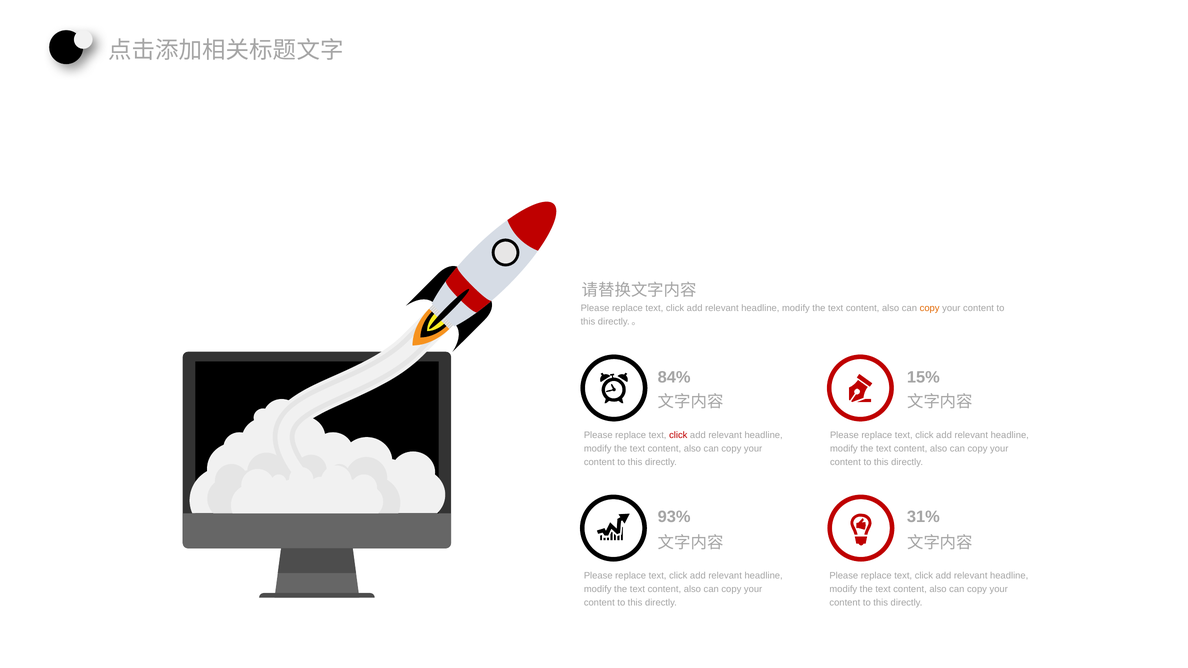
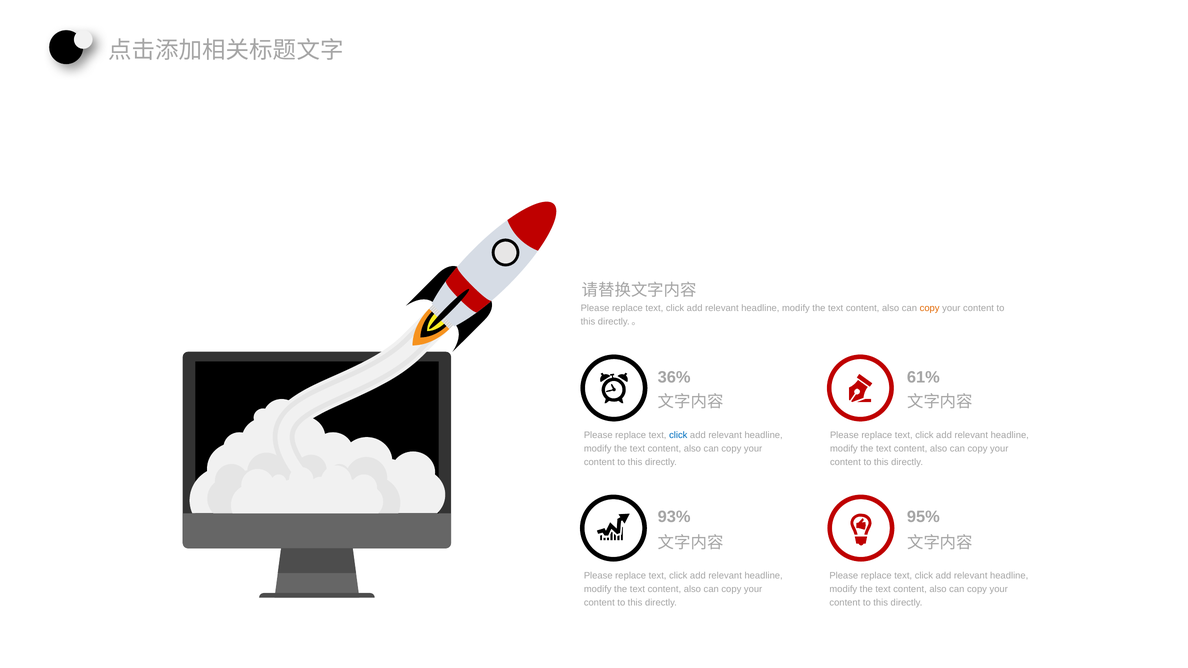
84%: 84% -> 36%
15%: 15% -> 61%
click at (678, 435) colour: red -> blue
31%: 31% -> 95%
